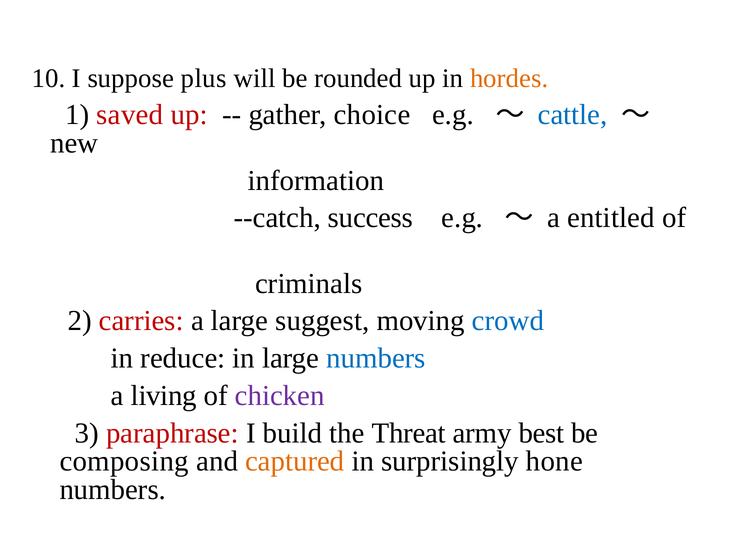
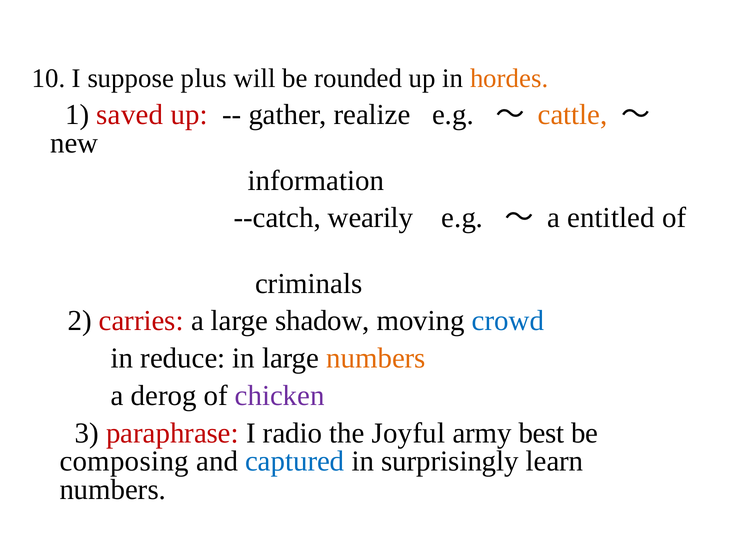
choice: choice -> realize
cattle colour: blue -> orange
success: success -> wearily
suggest: suggest -> shadow
numbers at (376, 358) colour: blue -> orange
living: living -> derog
build: build -> radio
Threat: Threat -> Joyful
captured colour: orange -> blue
hone: hone -> learn
